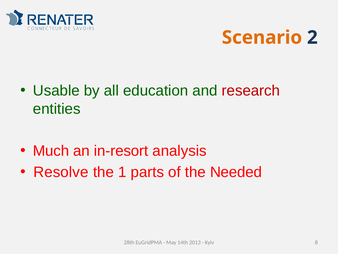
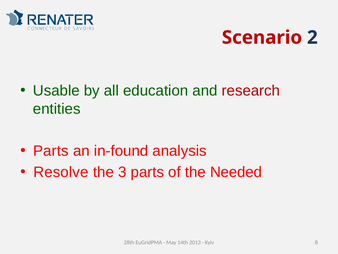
Scenario colour: orange -> red
Much at (51, 151): Much -> Parts
in-resort: in-resort -> in-found
1: 1 -> 3
